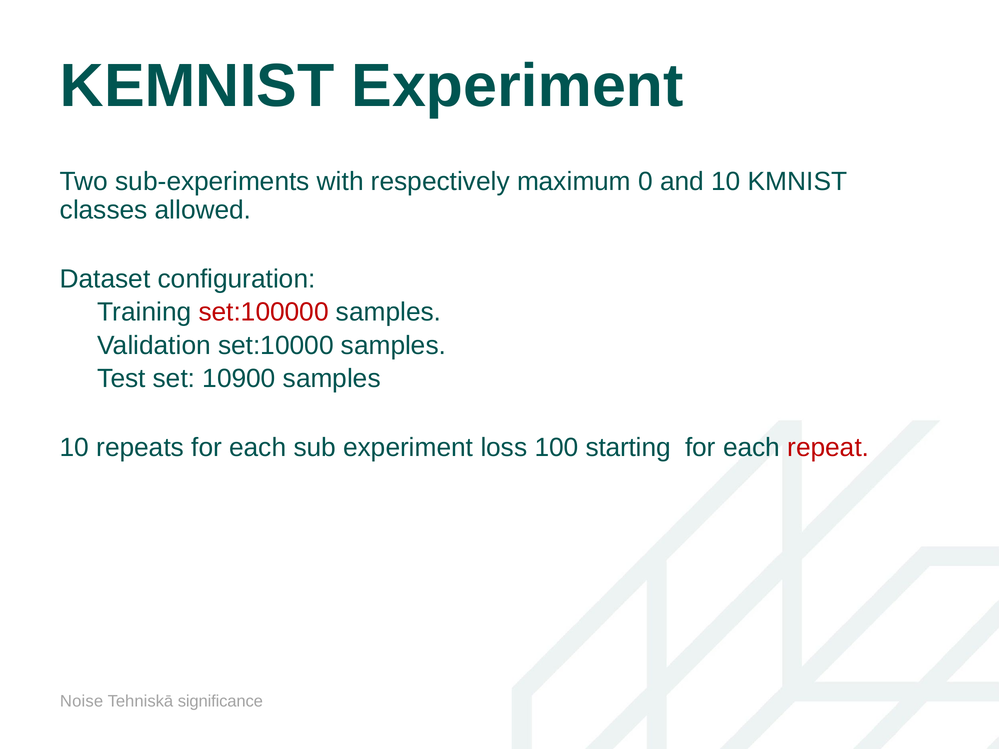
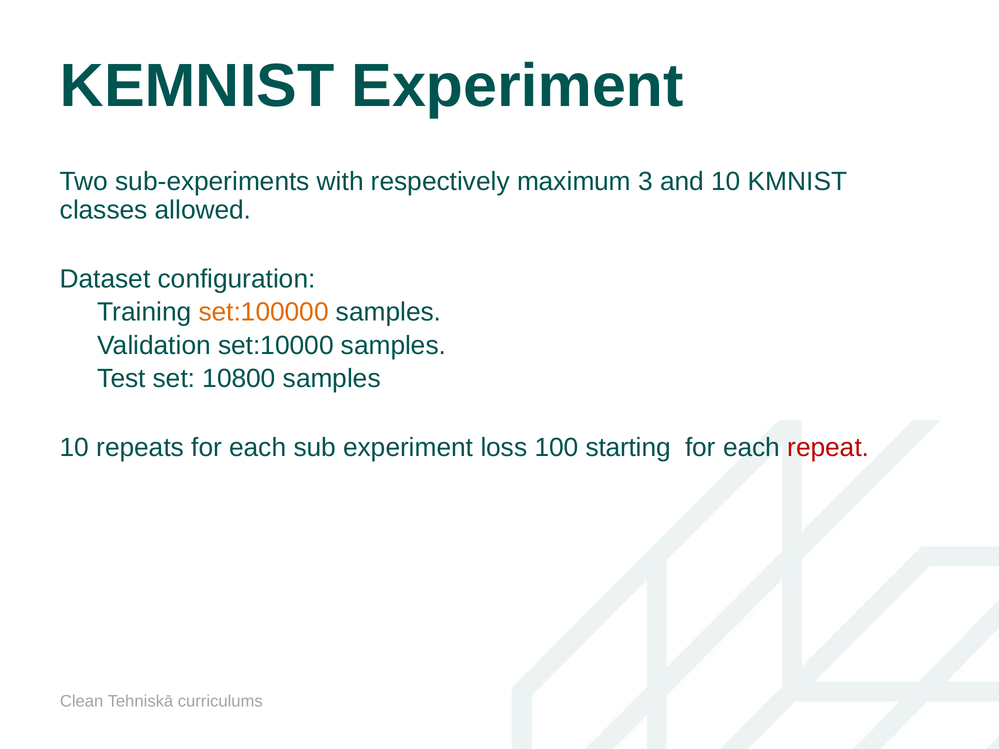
0: 0 -> 3
set:100000 colour: red -> orange
10900: 10900 -> 10800
Noise: Noise -> Clean
significance: significance -> curriculums
